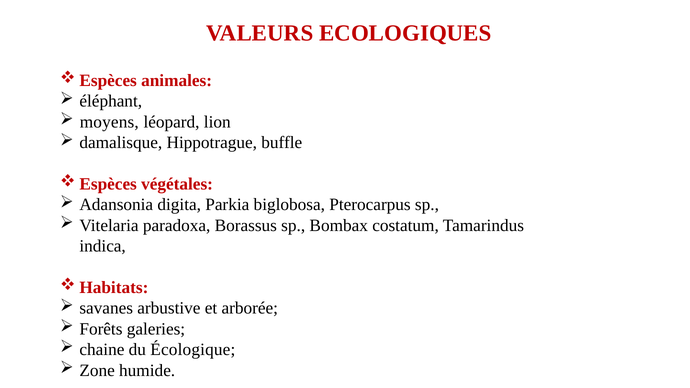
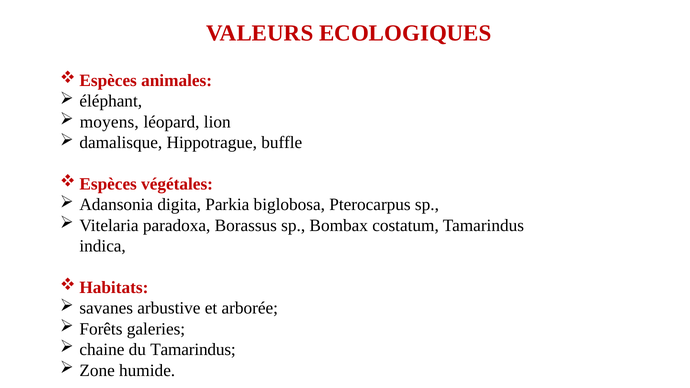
du Écologique: Écologique -> Tamarindus
